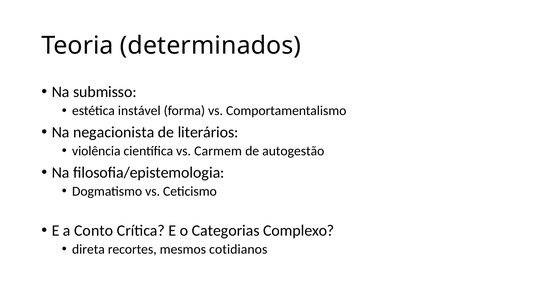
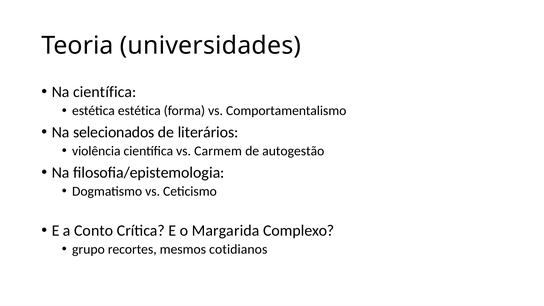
determinados: determinados -> universidades
Na submisso: submisso -> científica
estética instável: instável -> estética
negacionista: negacionista -> selecionados
Categorias: Categorias -> Margarida
direta: direta -> grupo
